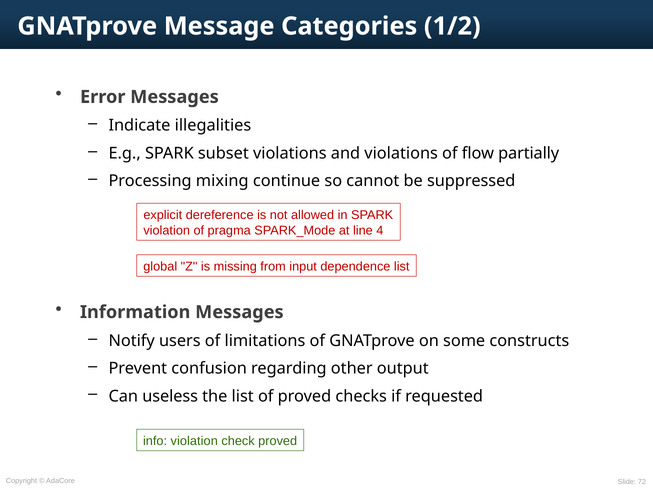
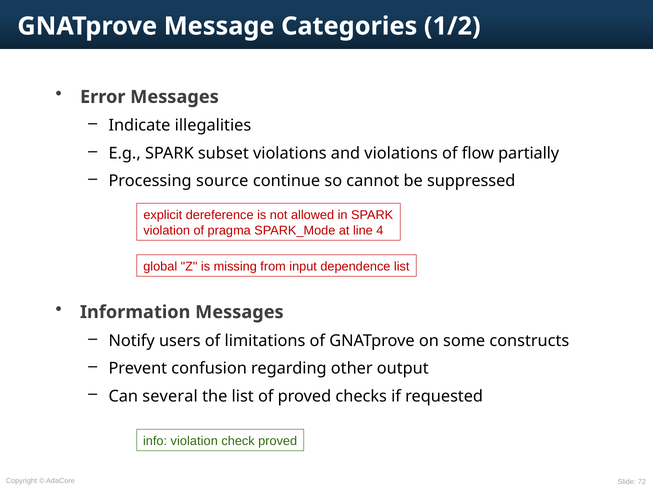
mixing: mixing -> source
useless: useless -> several
